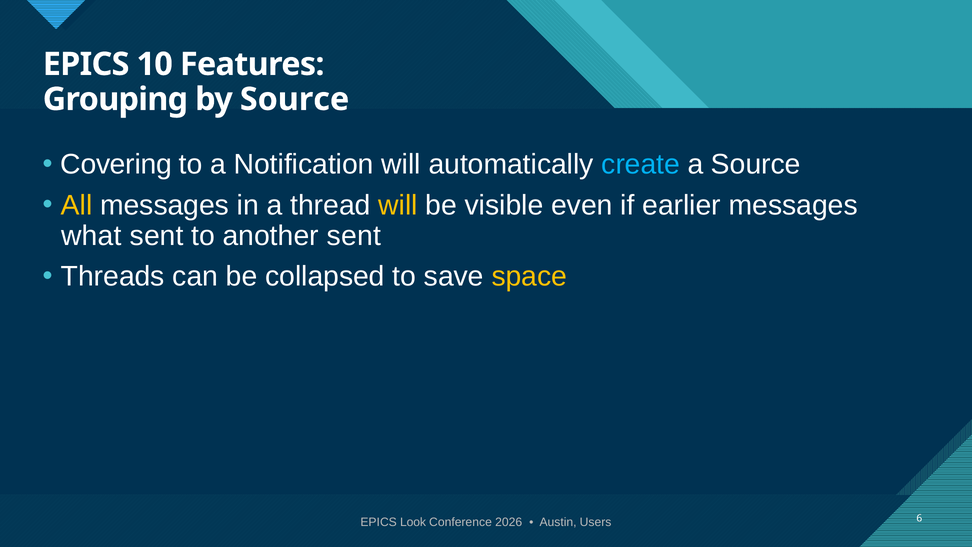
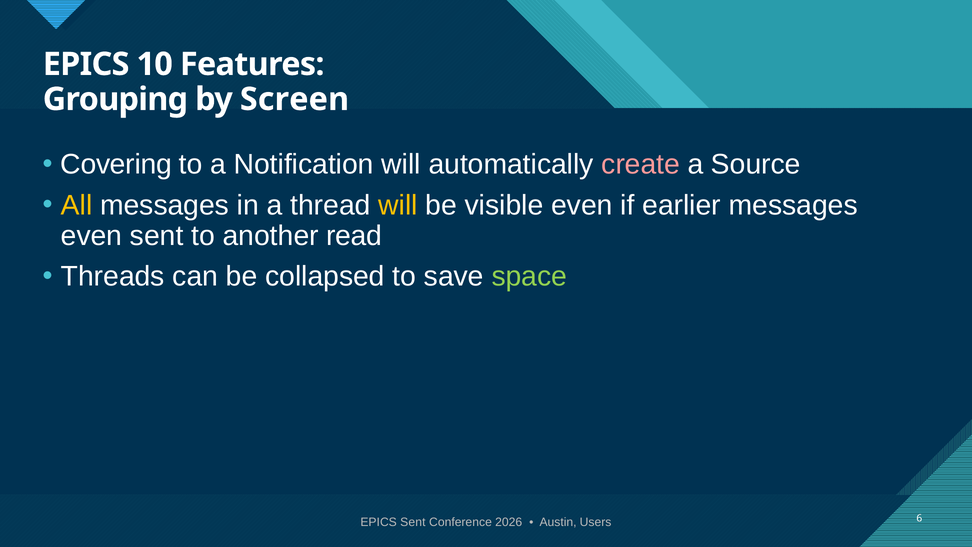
by Source: Source -> Screen
create colour: light blue -> pink
what at (91, 236): what -> even
another sent: sent -> read
space colour: yellow -> light green
EPICS Look: Look -> Sent
